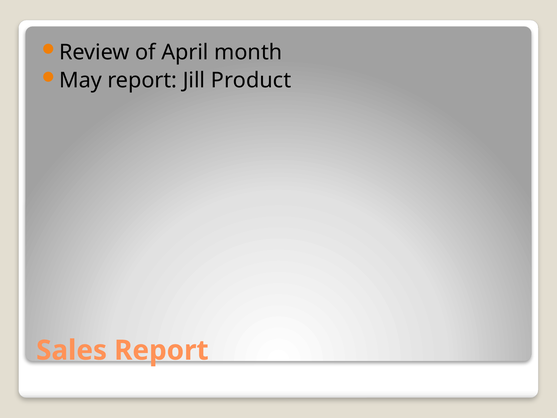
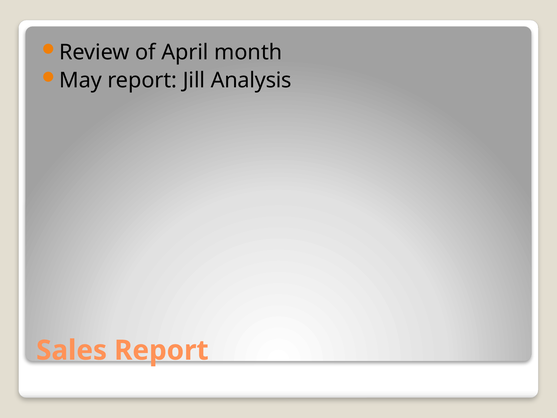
Product: Product -> Analysis
